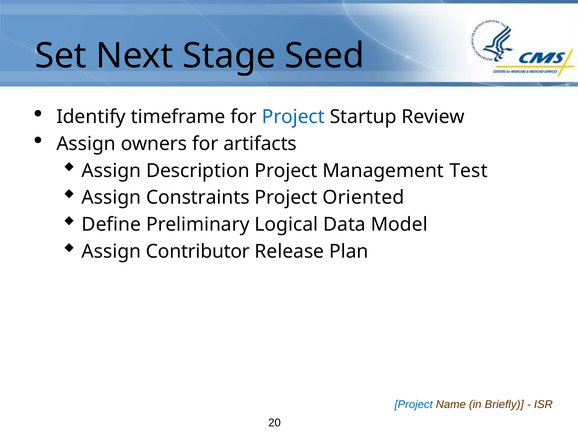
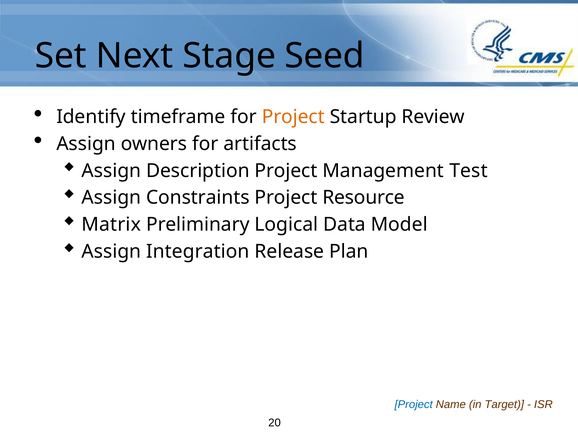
Project at (293, 117) colour: blue -> orange
Oriented: Oriented -> Resource
Define: Define -> Matrix
Contributor: Contributor -> Integration
Briefly: Briefly -> Target
